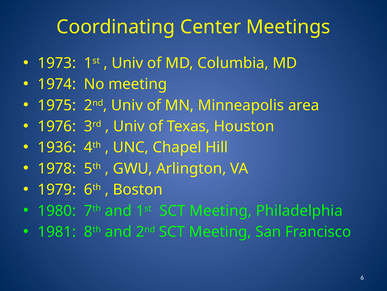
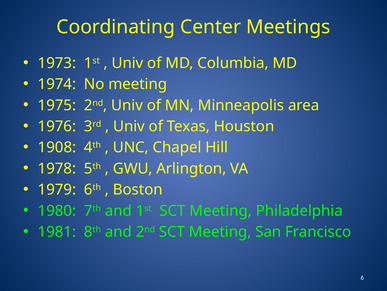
1936: 1936 -> 1908
